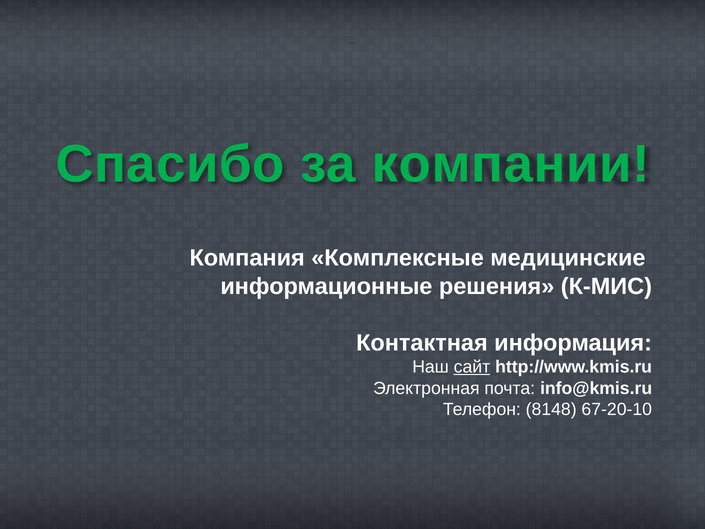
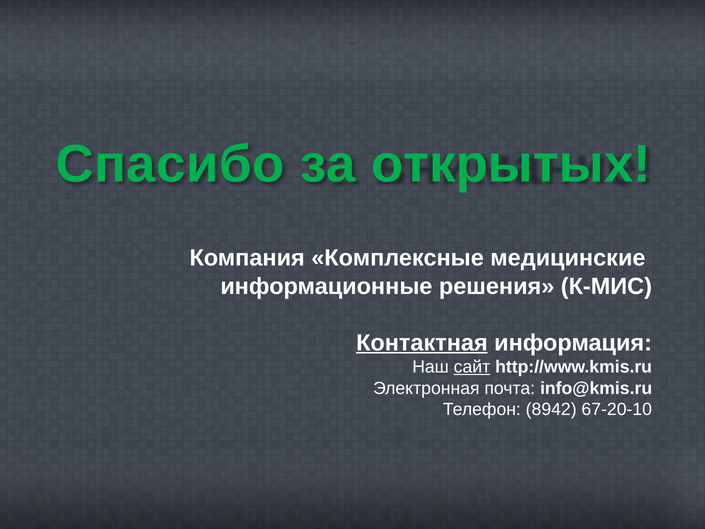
компании: компании -> открытых
Контактная underline: none -> present
8148: 8148 -> 8942
